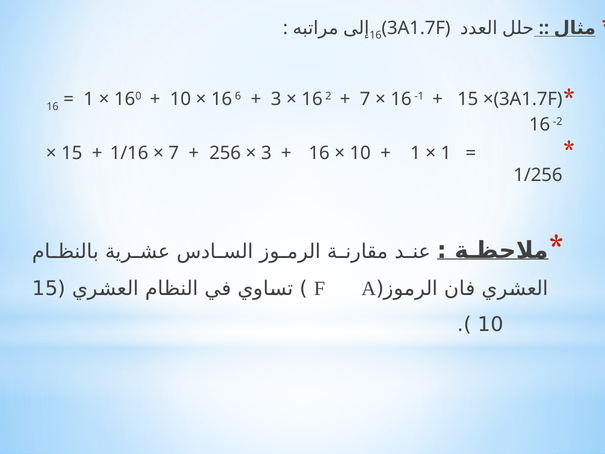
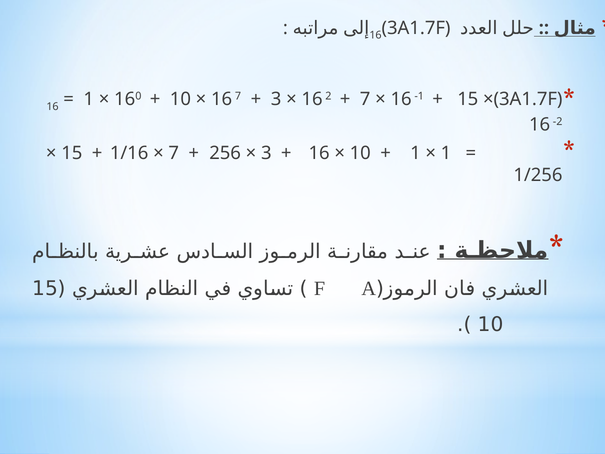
16 6: 6 -> 7
